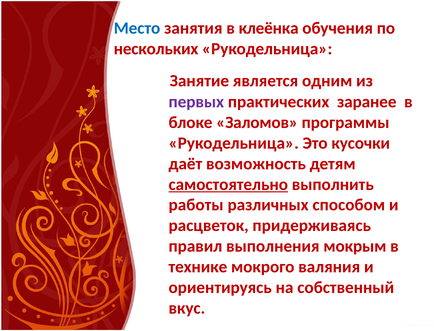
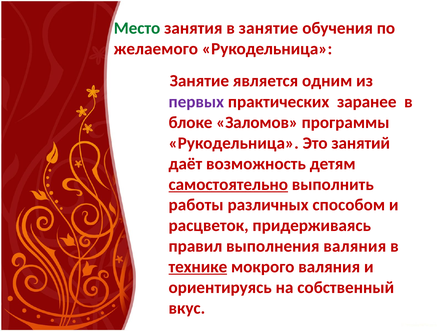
Место colour: blue -> green
в клеёнка: клеёнка -> занятие
нескольких: нескольких -> желаемого
кусочки: кусочки -> занятий
выполнения мокрым: мокрым -> валяния
технике underline: none -> present
